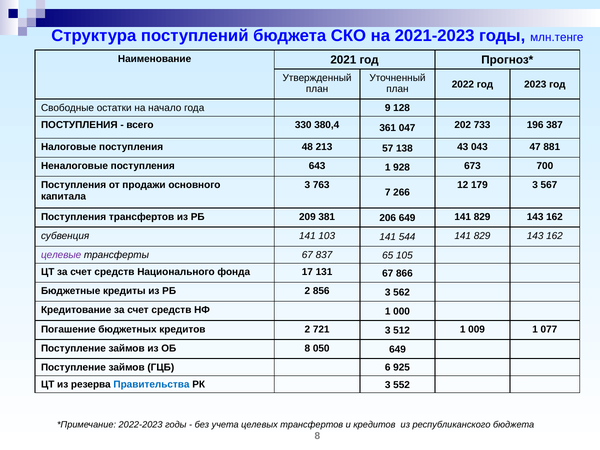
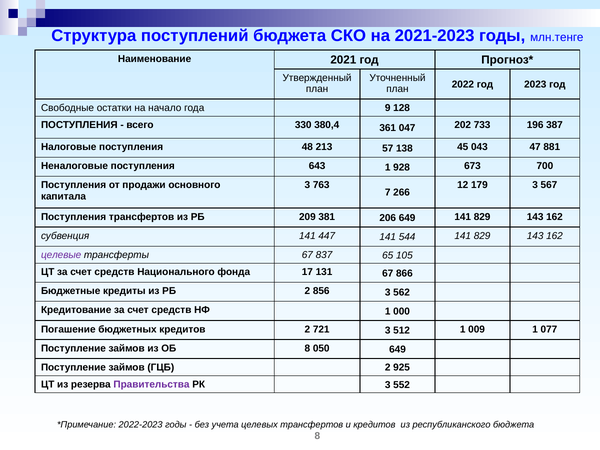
43: 43 -> 45
103: 103 -> 447
ГЦБ 6: 6 -> 2
Правительства colour: blue -> purple
